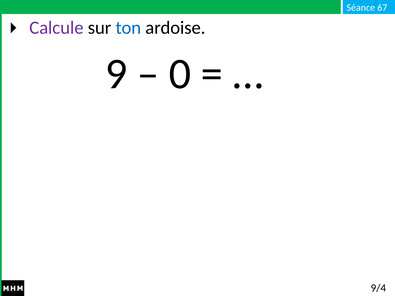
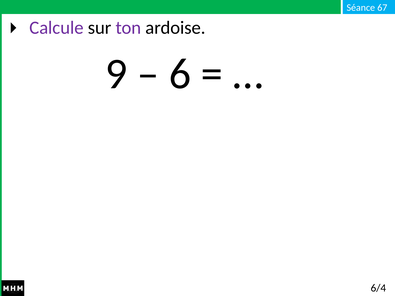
ton colour: blue -> purple
0: 0 -> 6
9/4: 9/4 -> 6/4
